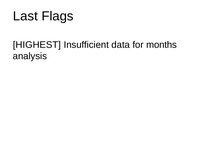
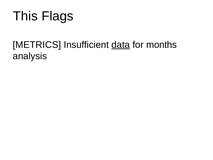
Last: Last -> This
HIGHEST: HIGHEST -> METRICS
data underline: none -> present
